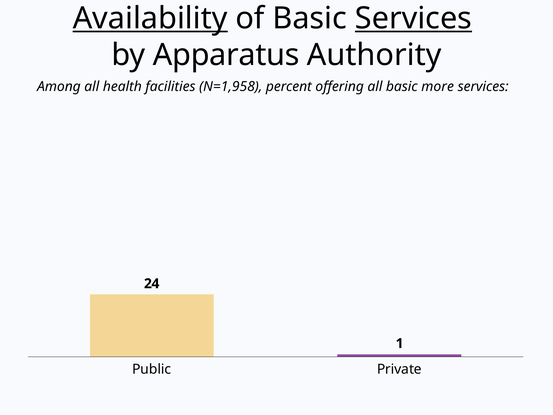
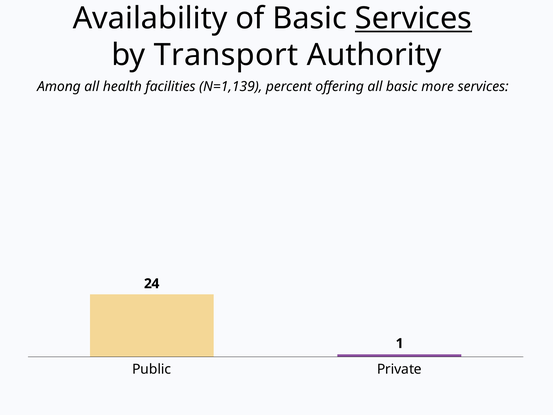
Availability underline: present -> none
Apparatus: Apparatus -> Transport
N=1,958: N=1,958 -> N=1,139
